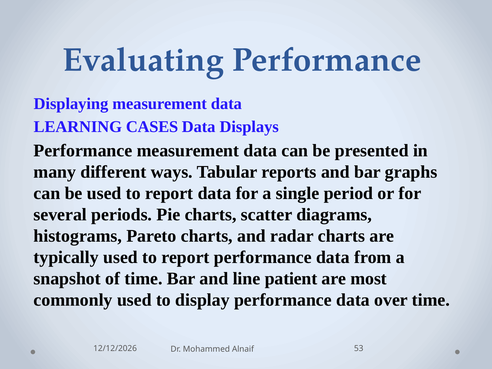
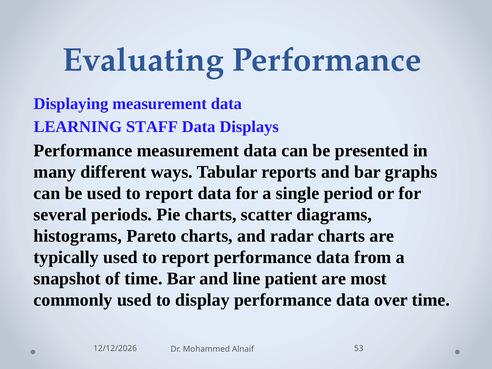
CASES: CASES -> STAFF
